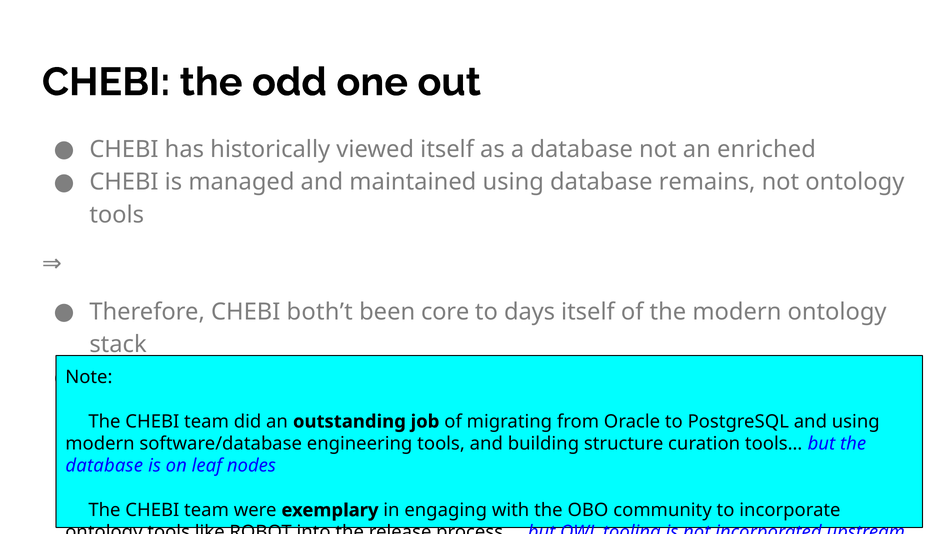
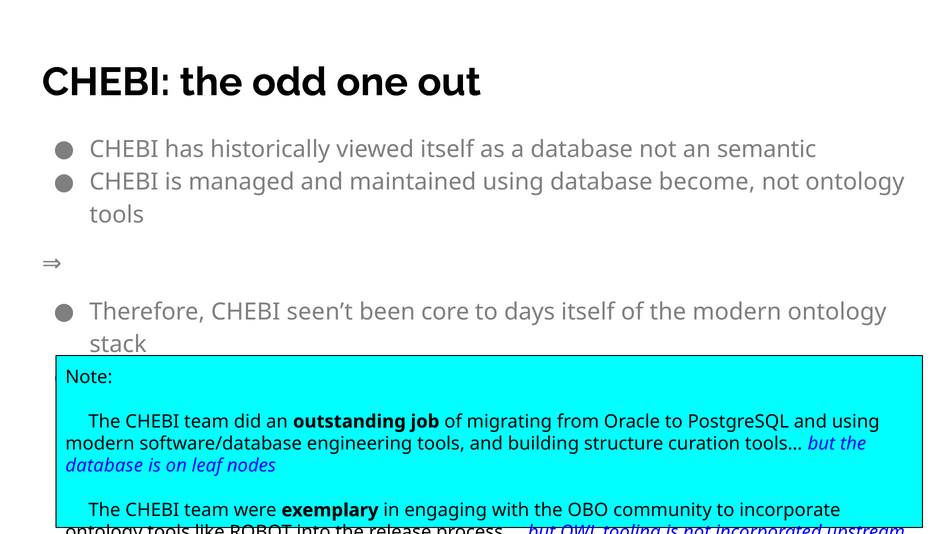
enriched: enriched -> semantic
remains: remains -> become
both’t: both’t -> seen’t
